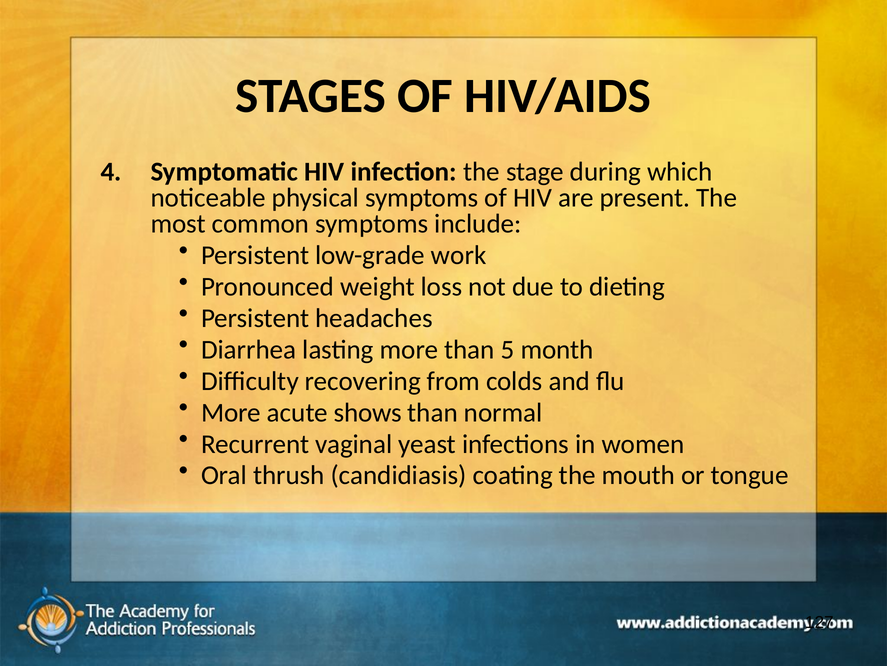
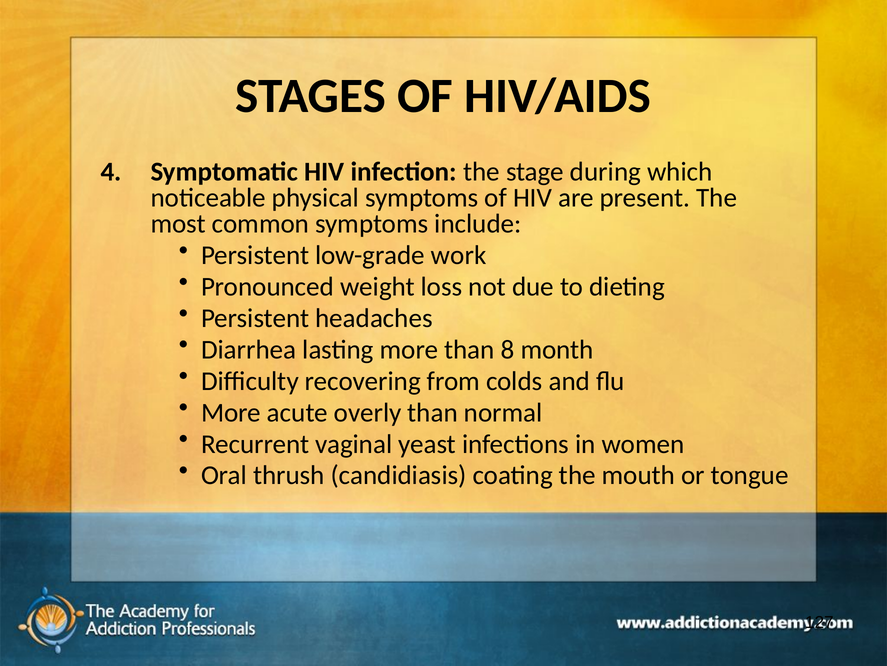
5: 5 -> 8
shows: shows -> overly
